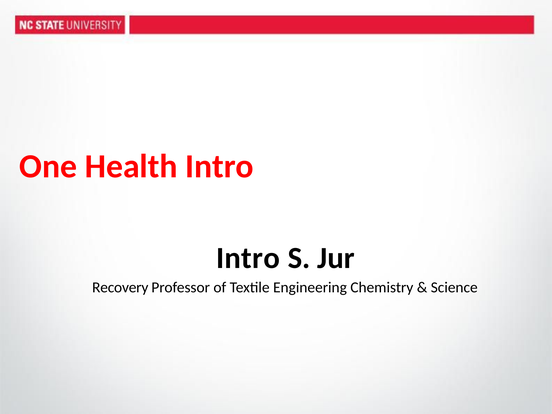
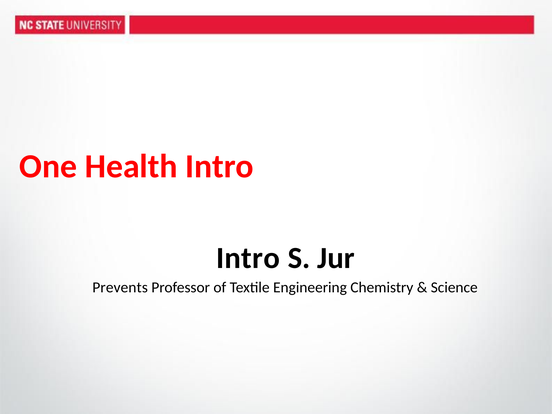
Recovery: Recovery -> Prevents
